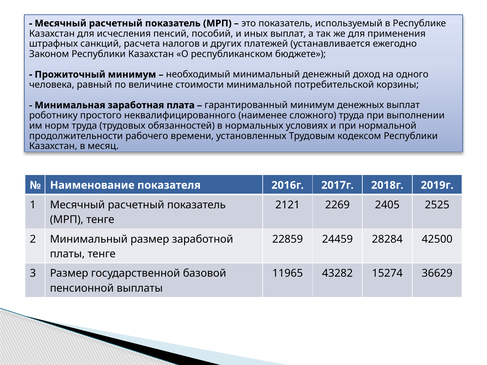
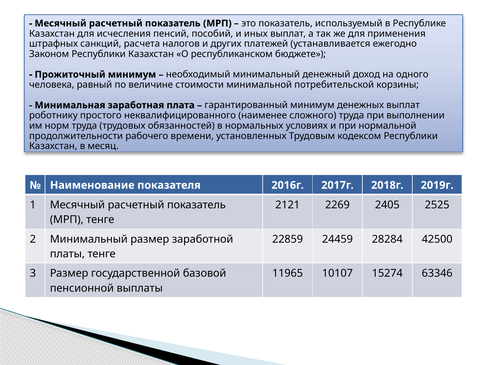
43282: 43282 -> 10107
36629: 36629 -> 63346
